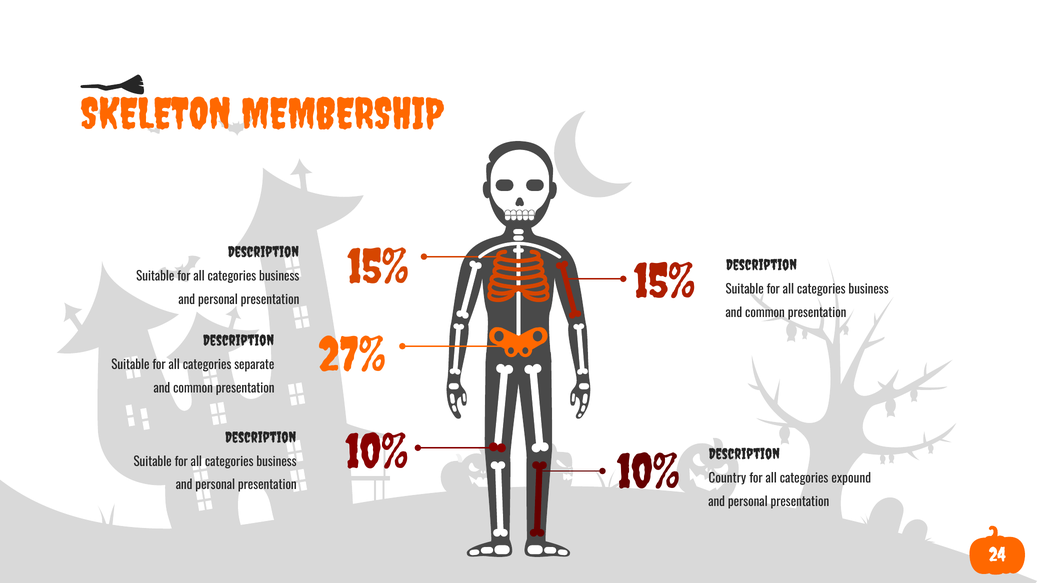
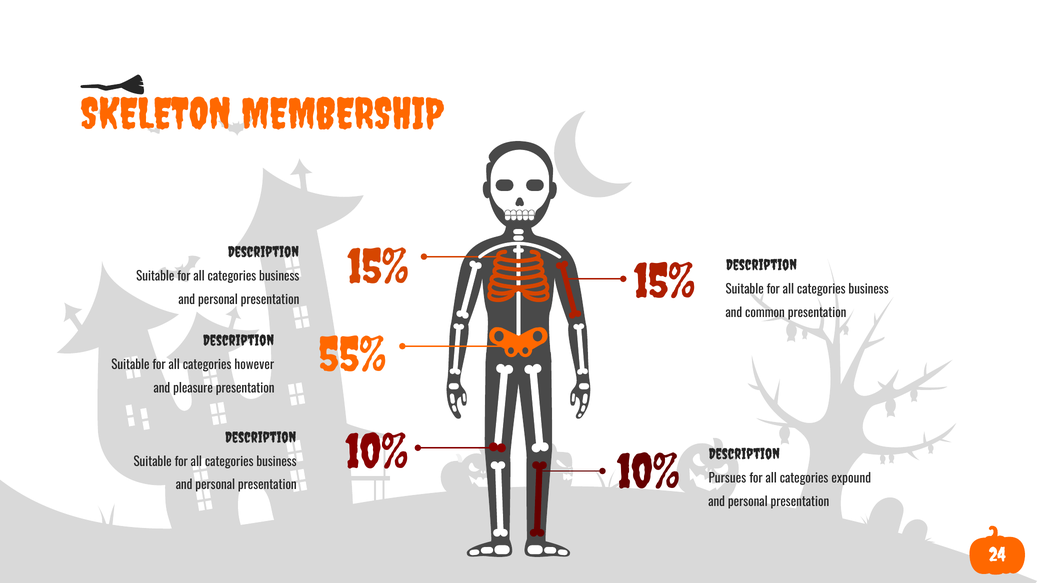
27%: 27% -> 55%
separate: separate -> however
common at (193, 389): common -> pleasure
Country: Country -> Pursues
